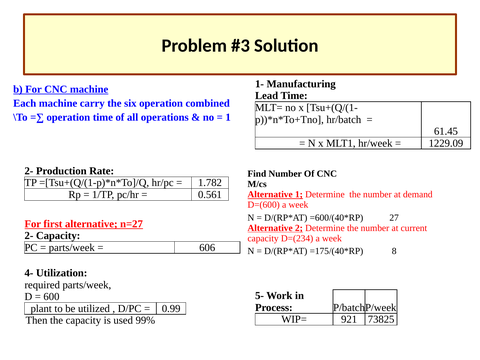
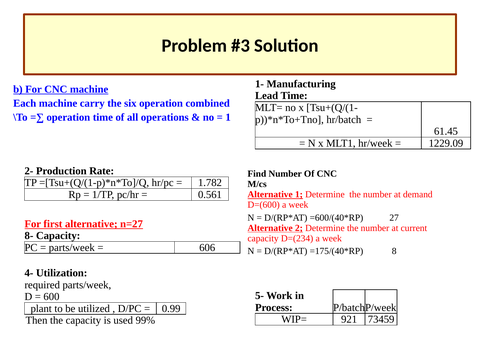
2- at (29, 236): 2- -> 8-
73825: 73825 -> 73459
